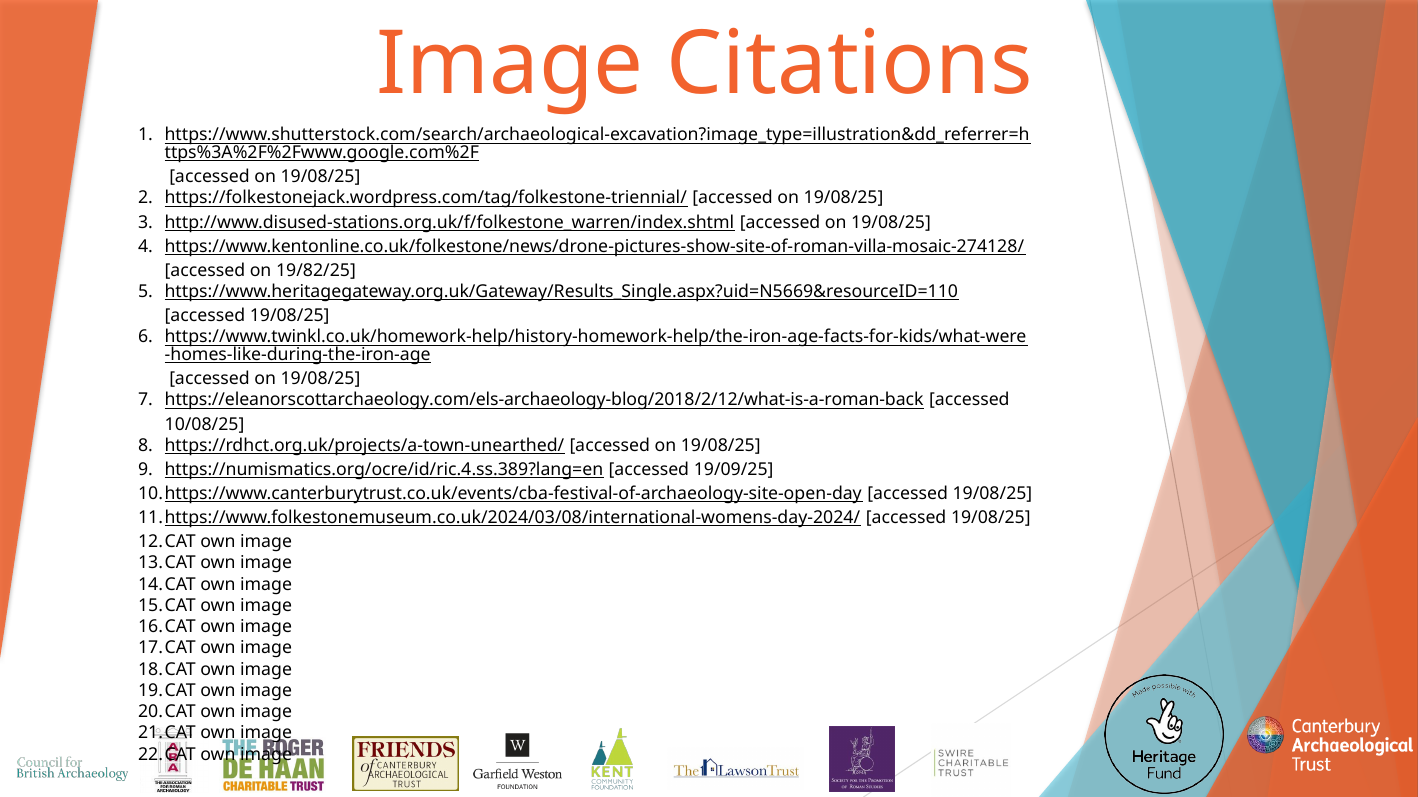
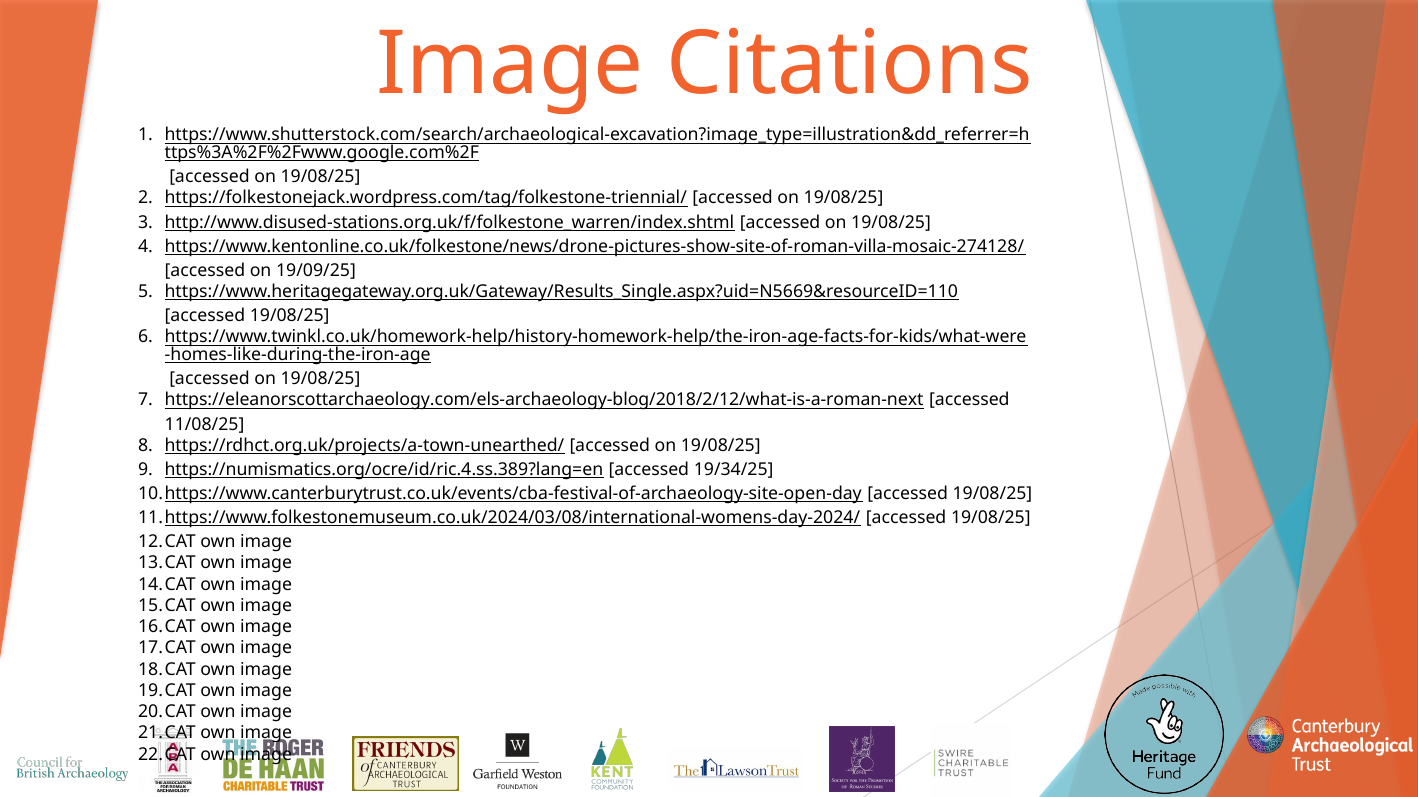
19/82/25: 19/82/25 -> 19/09/25
https://eleanorscottarchaeology.com/els-archaeology-blog/2018/2/12/what-is-a-roman-back: https://eleanorscottarchaeology.com/els-archaeology-blog/2018/2/12/what-is-a-roman-back -> https://eleanorscottarchaeology.com/els-archaeology-blog/2018/2/12/what-is-a-roman-next
10/08/25: 10/08/25 -> 11/08/25
19/09/25: 19/09/25 -> 19/34/25
